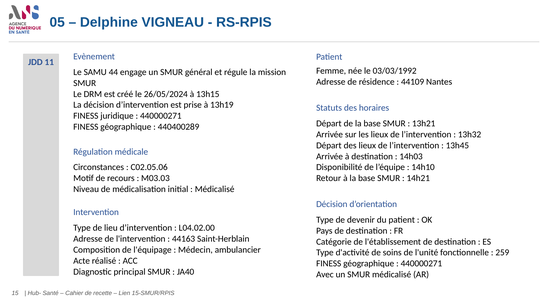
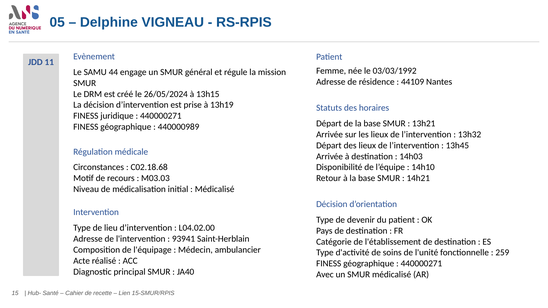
440400289: 440400289 -> 440000989
C02.05.06: C02.05.06 -> C02.18.68
44163: 44163 -> 93941
